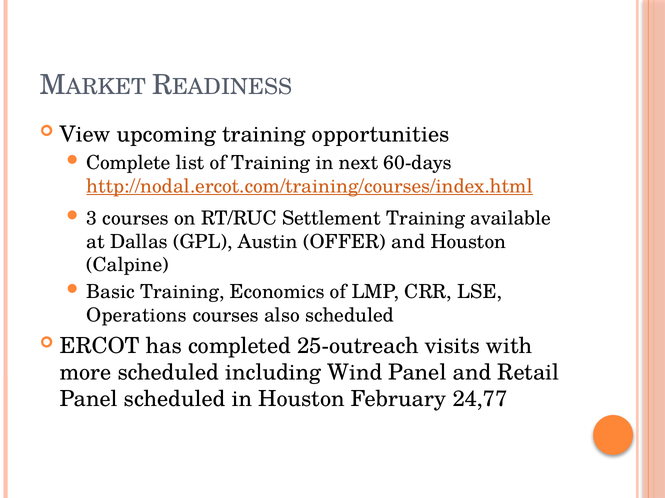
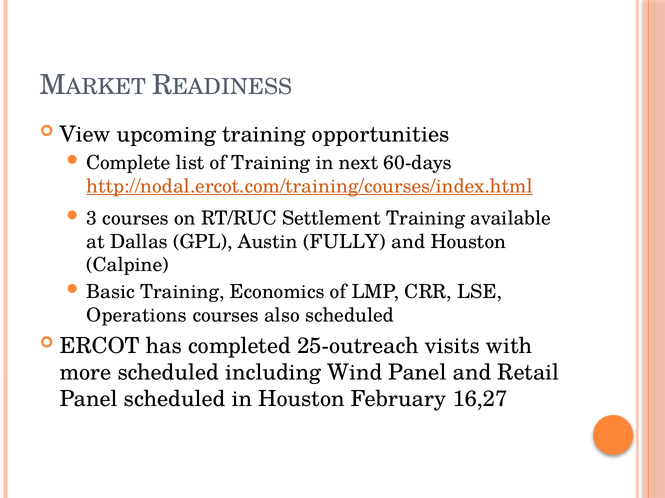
OFFER: OFFER -> FULLY
24,77: 24,77 -> 16,27
